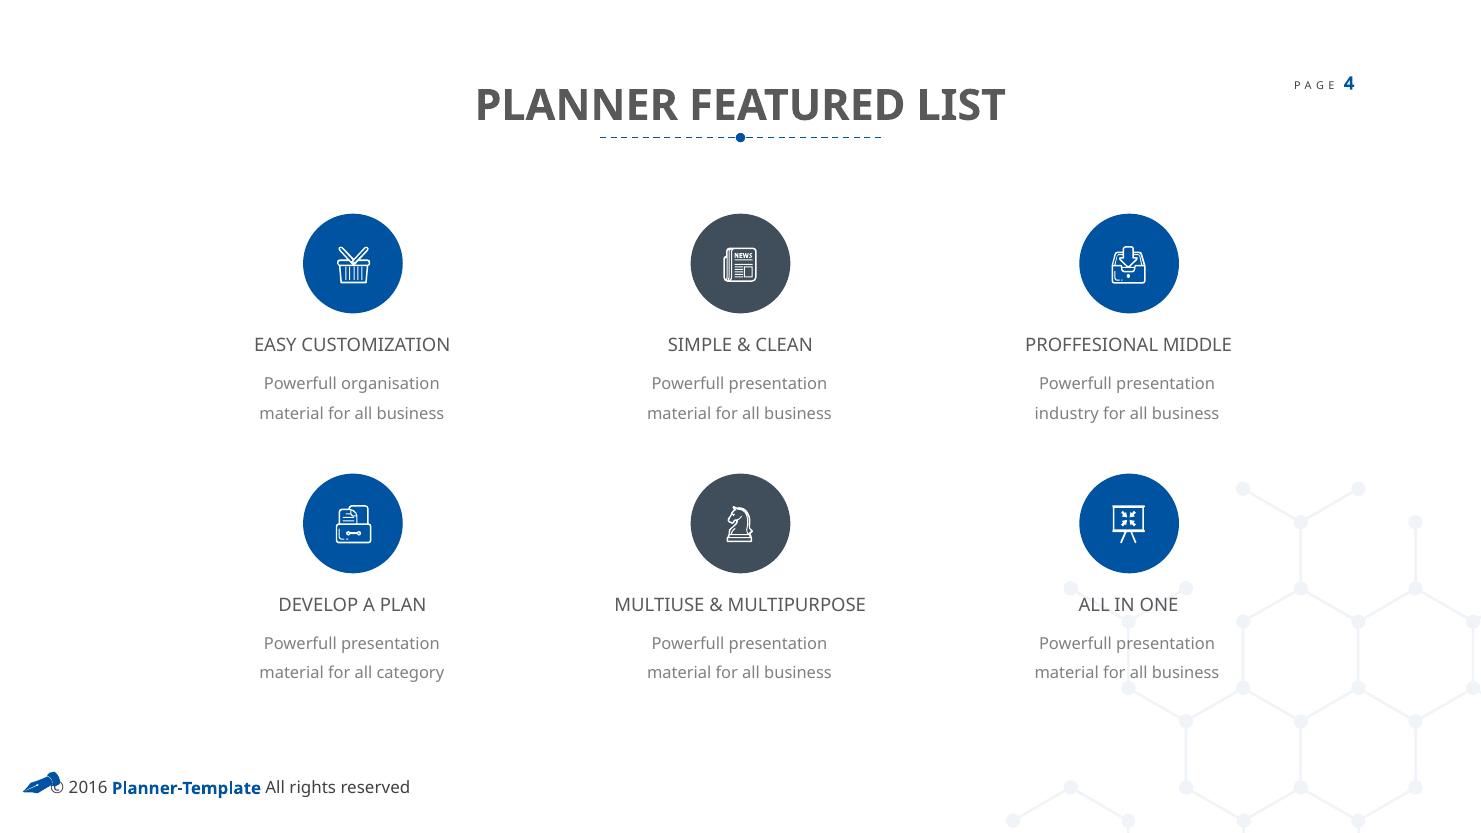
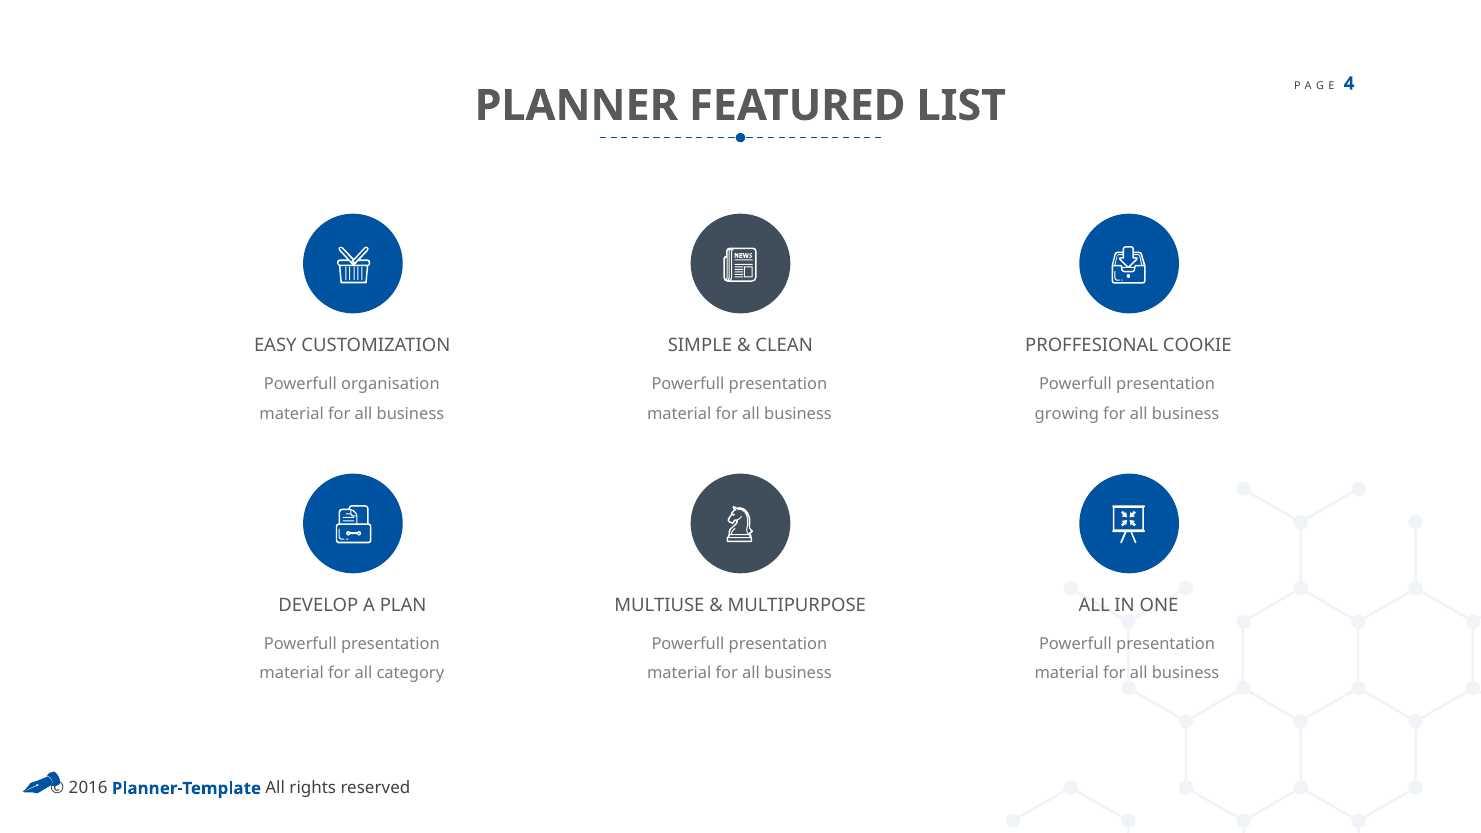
MIDDLE: MIDDLE -> COOKIE
industry: industry -> growing
